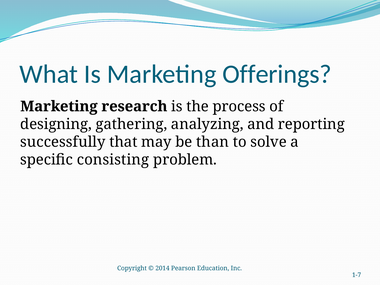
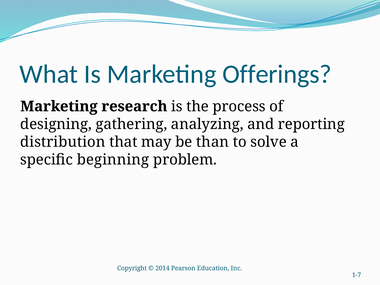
successfully: successfully -> distribution
consisting: consisting -> beginning
